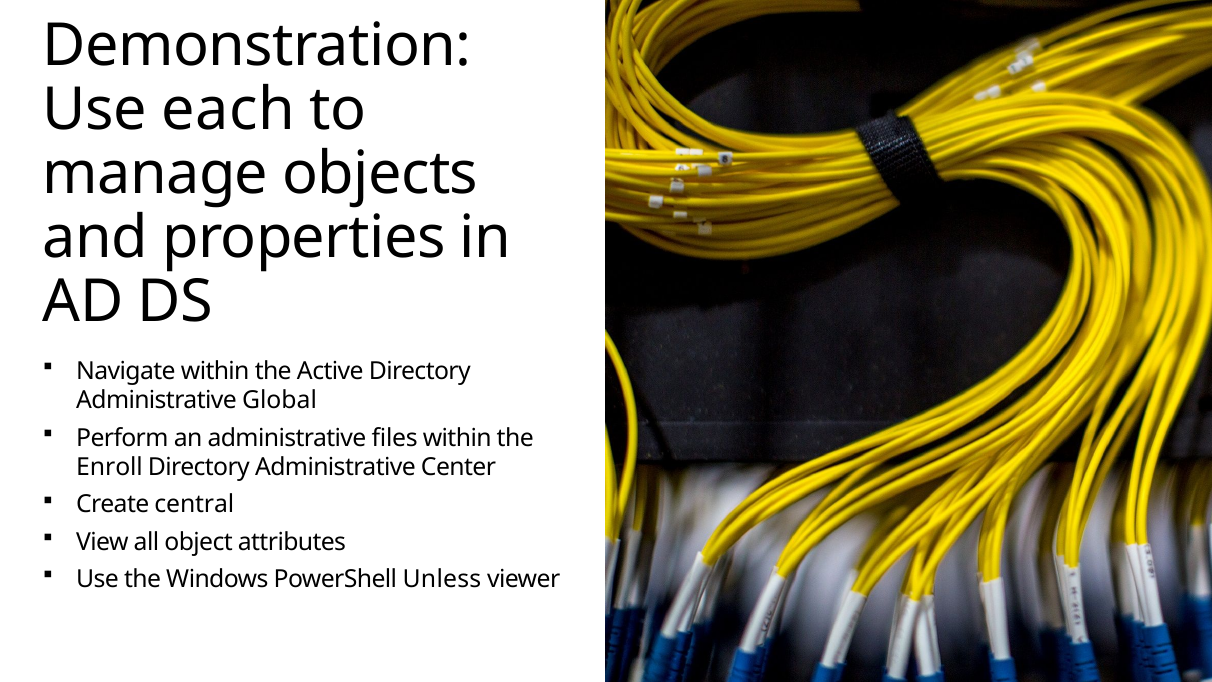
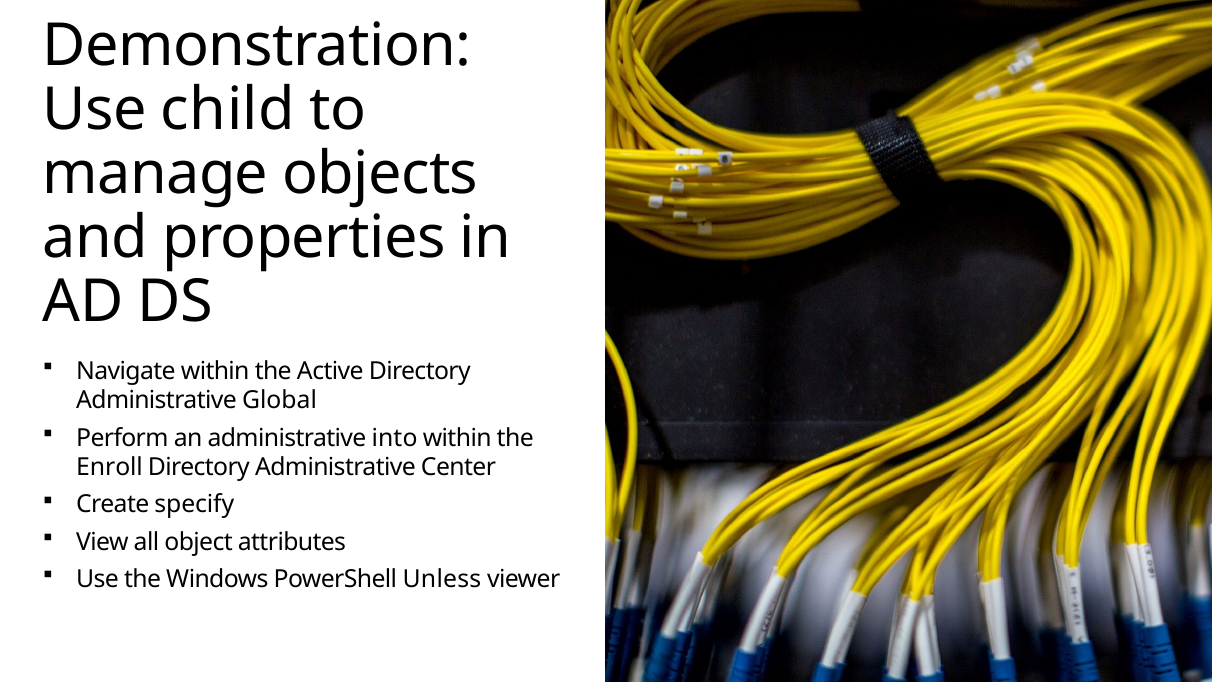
each: each -> child
files: files -> into
central: central -> specify
